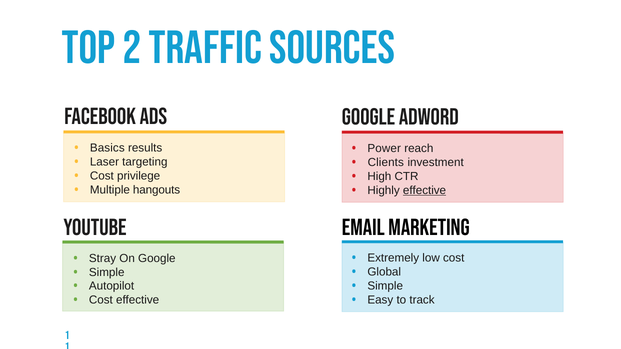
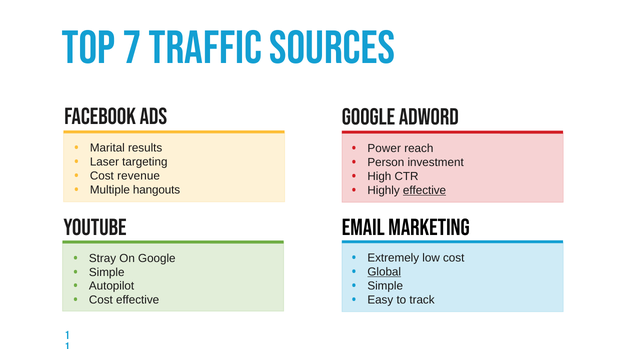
2: 2 -> 7
Basics: Basics -> Marital
Clients: Clients -> Person
privilege: privilege -> revenue
Global underline: none -> present
